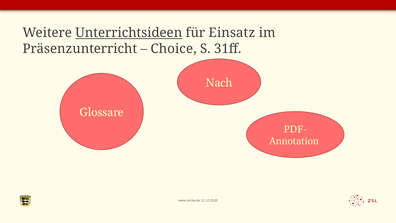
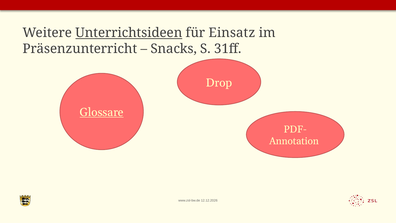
Choice: Choice -> Snacks
Nach: Nach -> Drop
Glossare underline: none -> present
